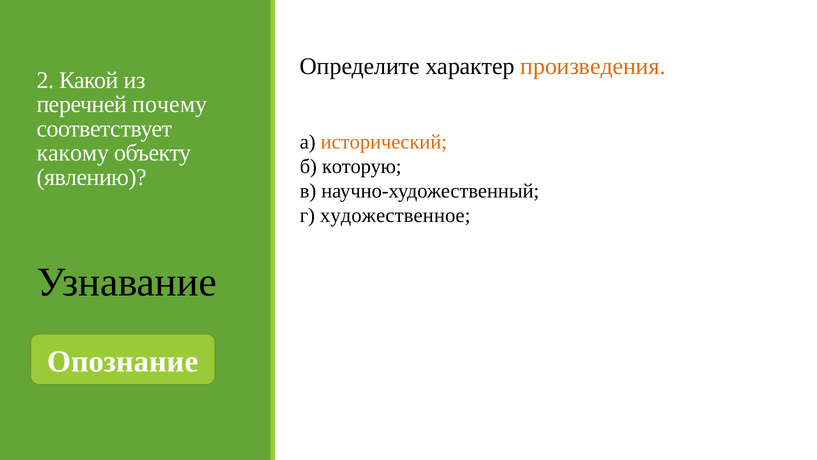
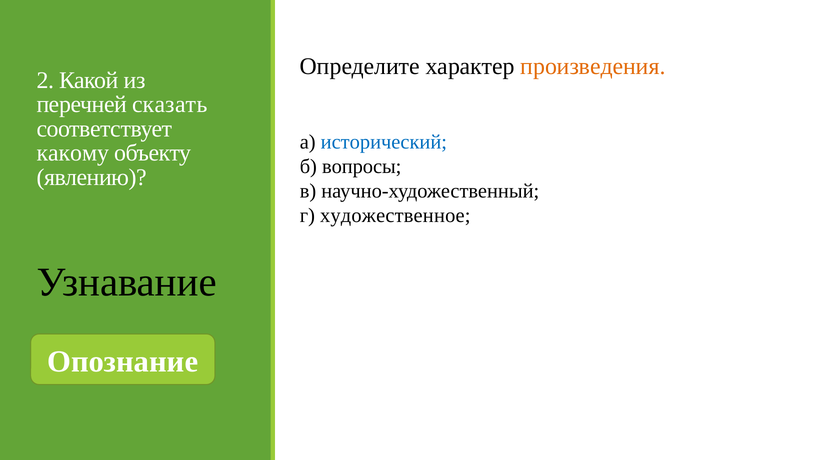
почему: почему -> сказать
исторический colour: orange -> blue
которую: которую -> вопросы
